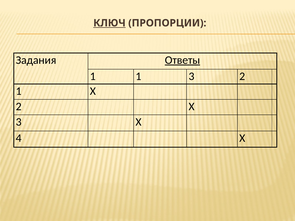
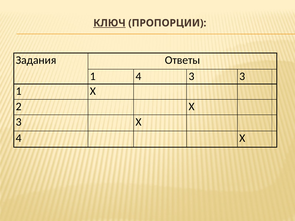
Ответы underline: present -> none
1 1: 1 -> 4
3 2: 2 -> 3
